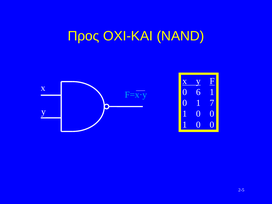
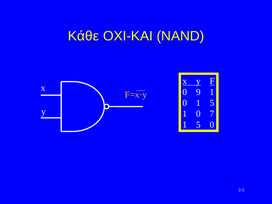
Προς: Προς -> Κάθε
6: 6 -> 9
F=x·y colour: light blue -> yellow
0 1 7: 7 -> 5
0 at (212, 114): 0 -> 7
0 at (198, 125): 0 -> 5
